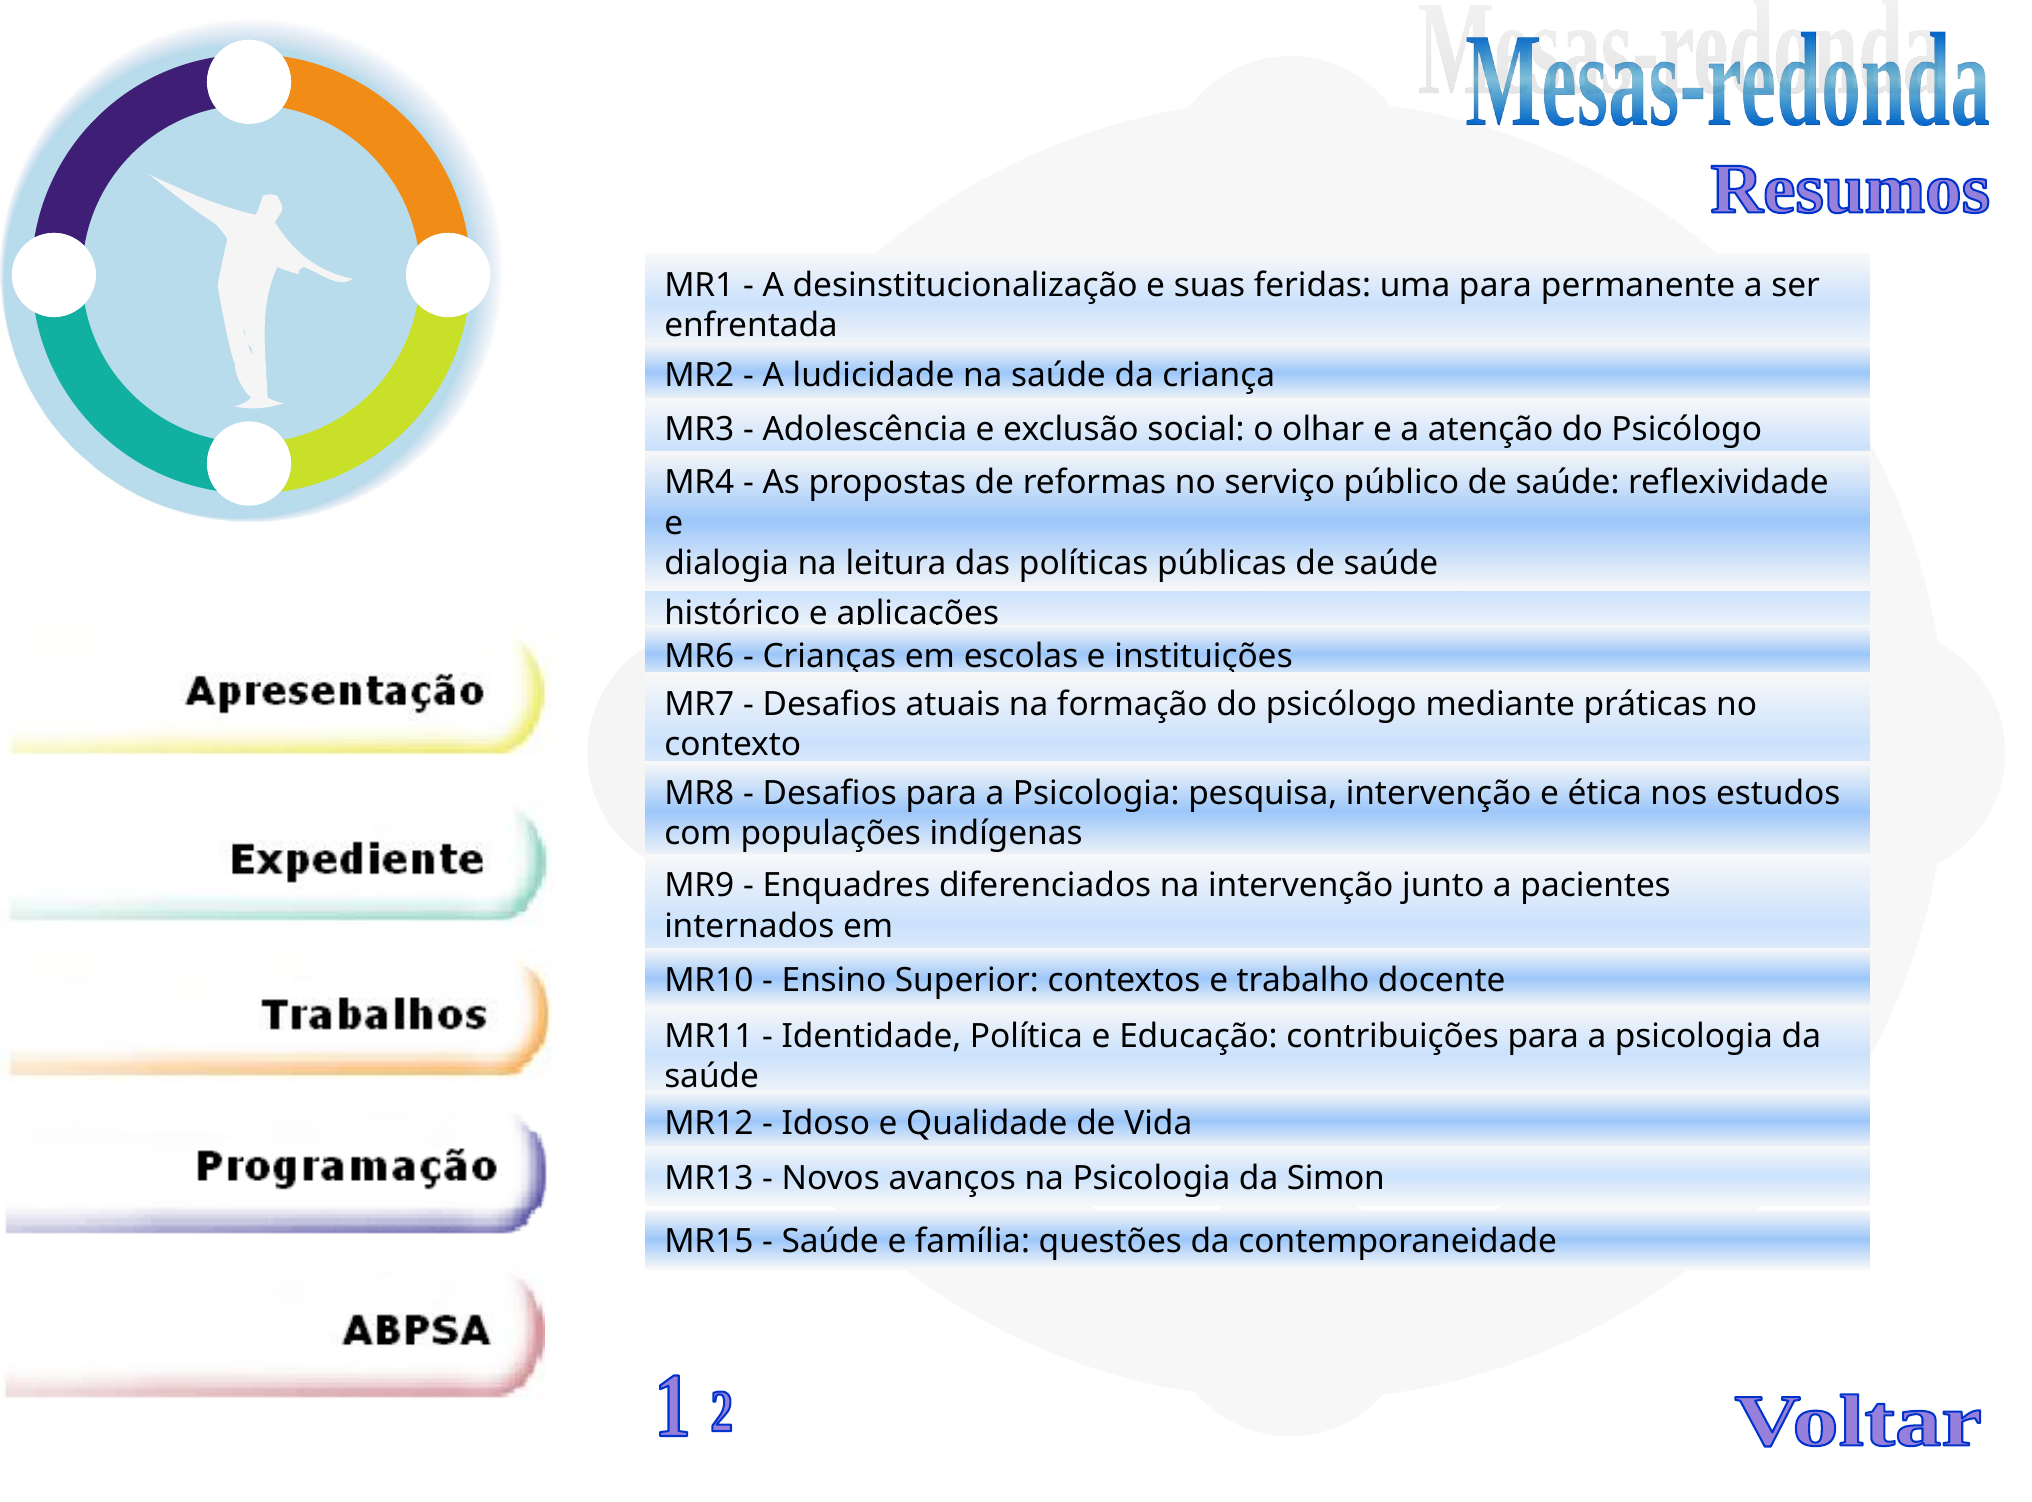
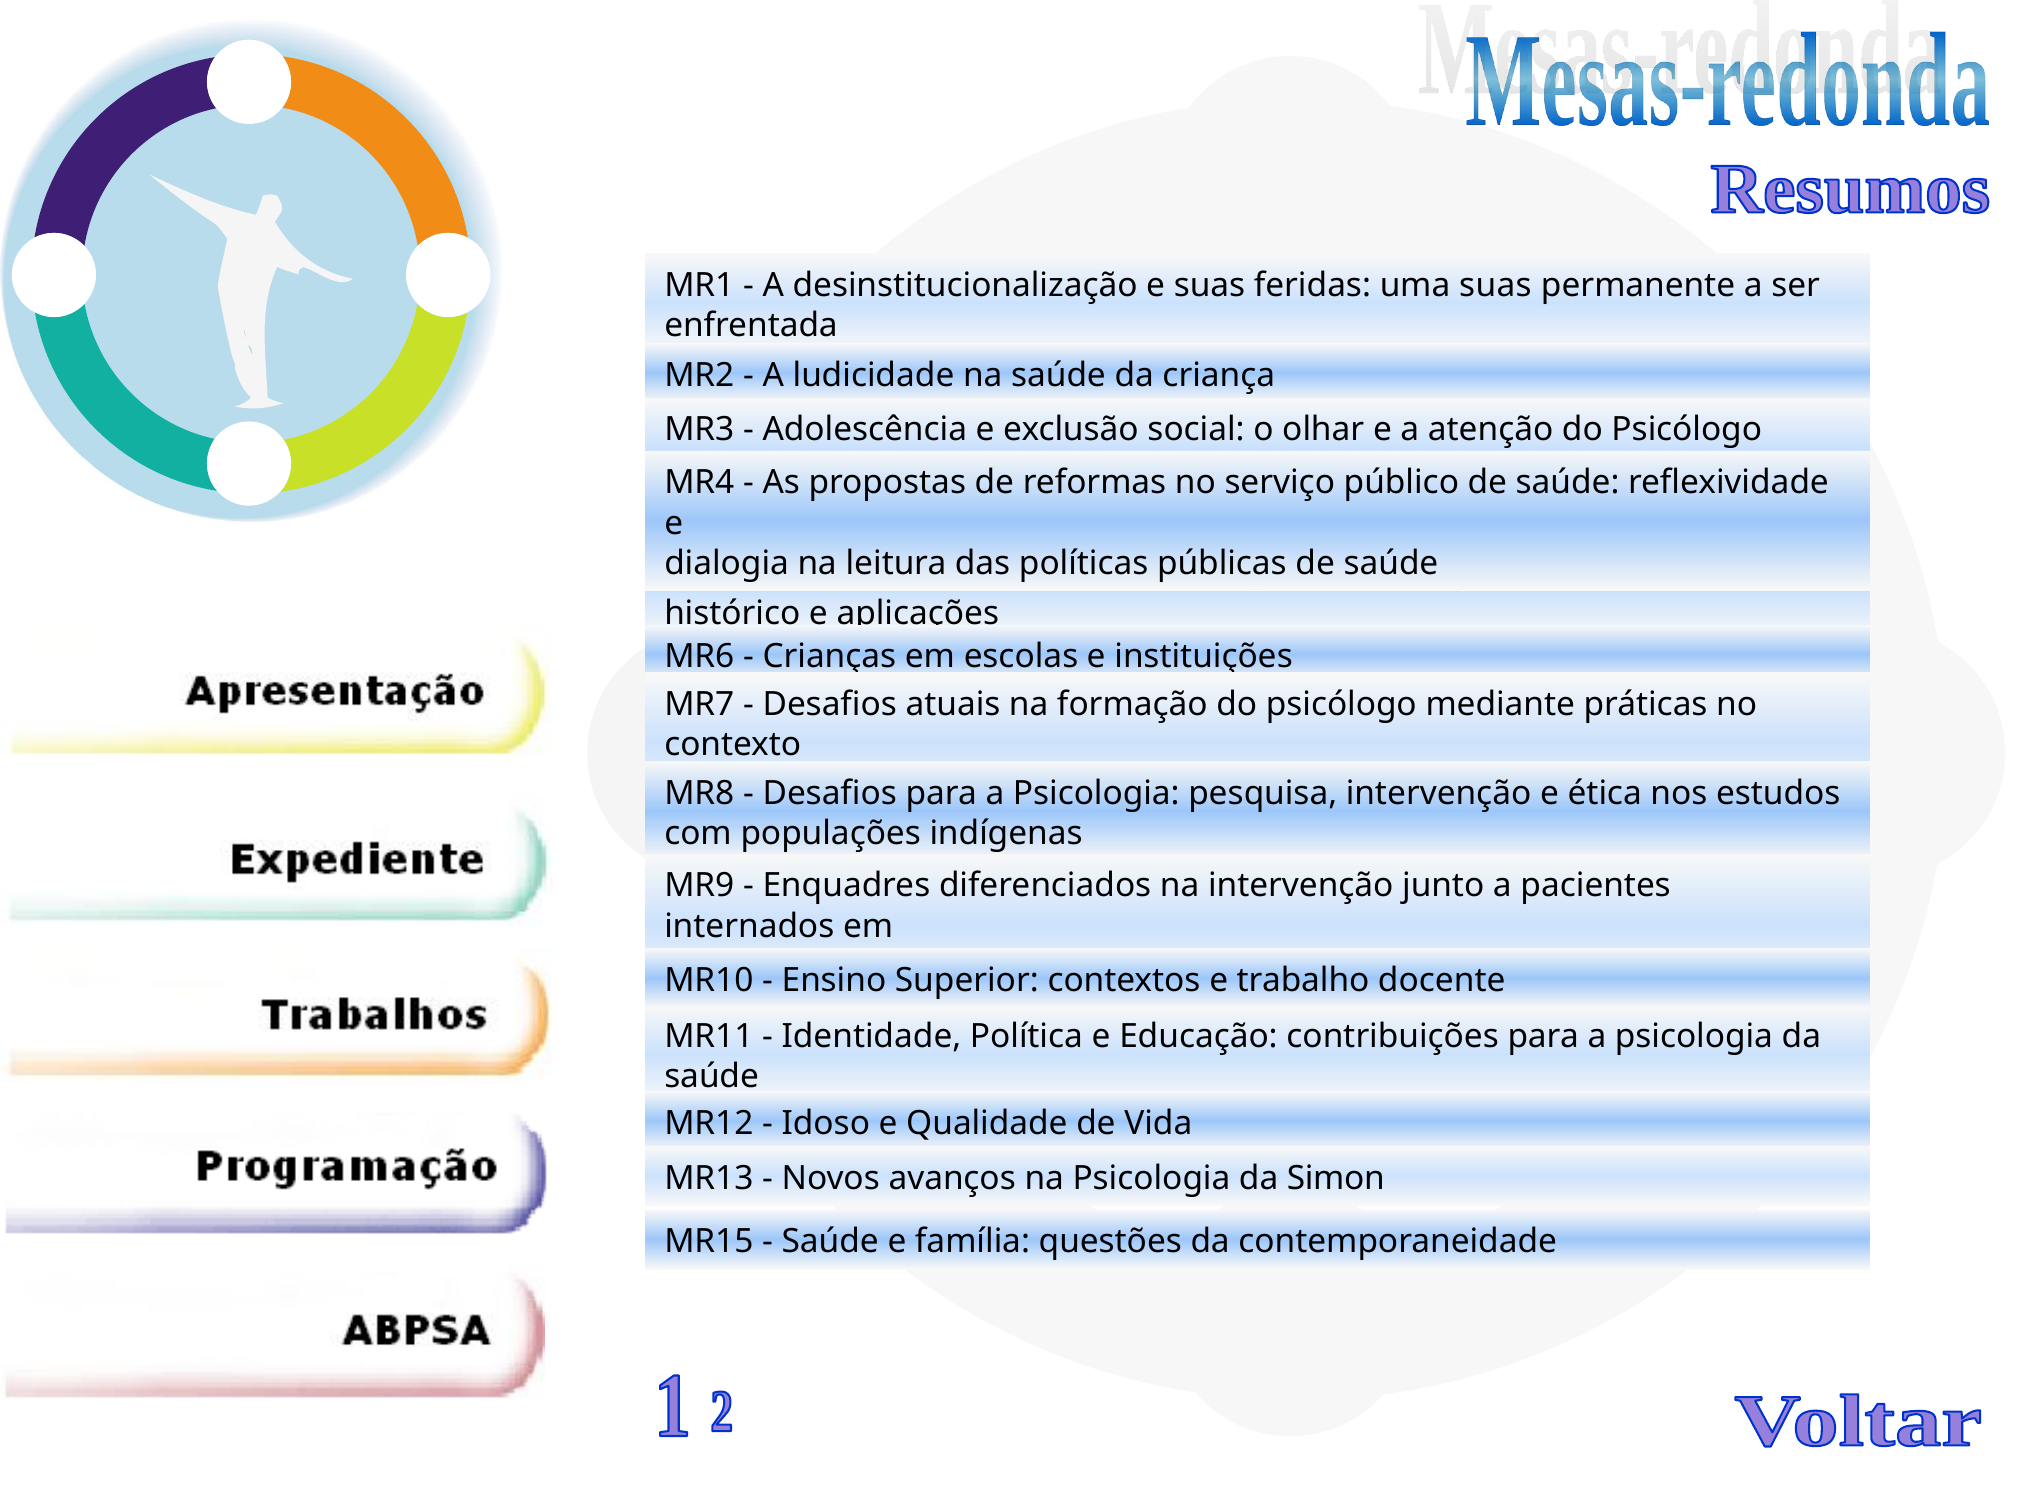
uma para: para -> suas
